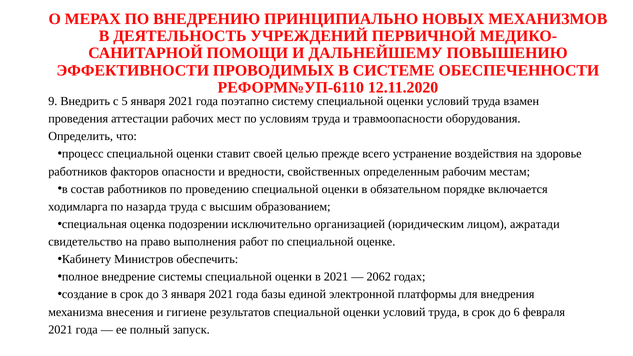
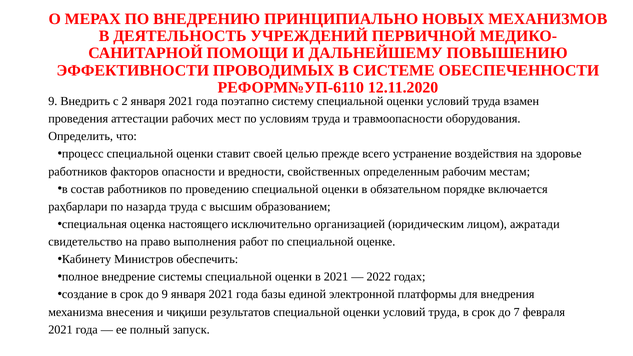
5: 5 -> 2
ходимларга: ходимларга -> раҳбарлари
подозрении: подозрении -> настоящего
2062: 2062 -> 2022
до 3: 3 -> 9
гигиене: гигиене -> чиқиши
6: 6 -> 7
